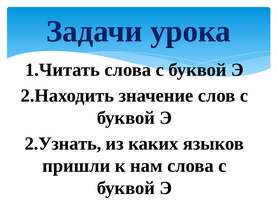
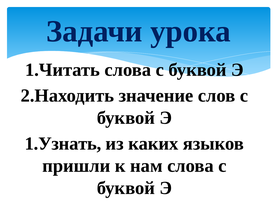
2.Узнать: 2.Узнать -> 1.Узнать
